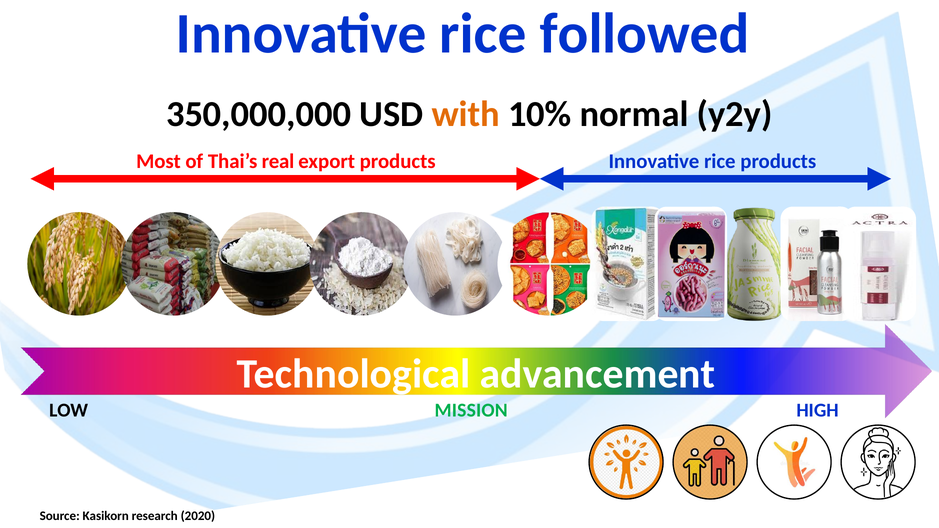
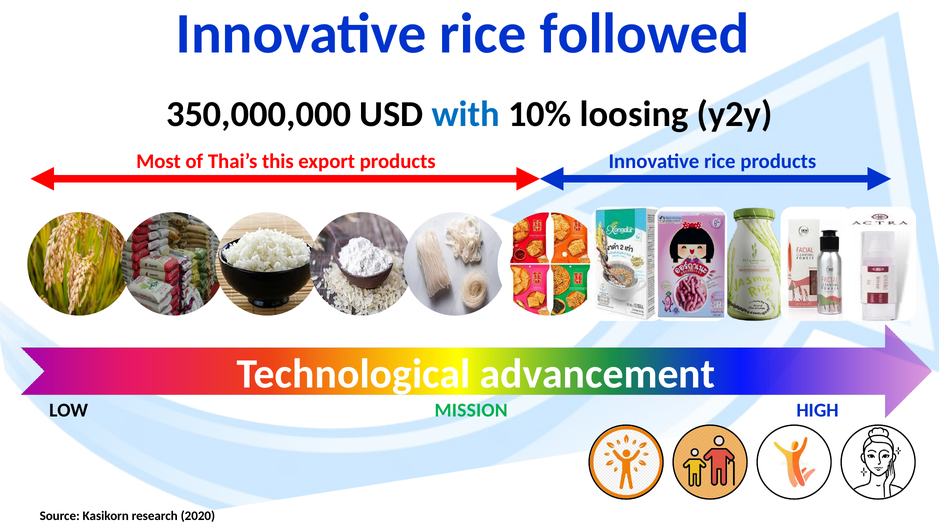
with colour: orange -> blue
normal: normal -> loosing
real: real -> this
